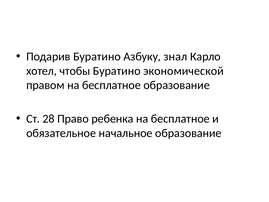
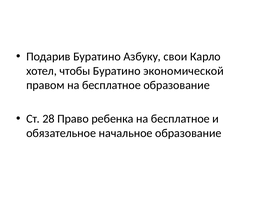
знал: знал -> свои
